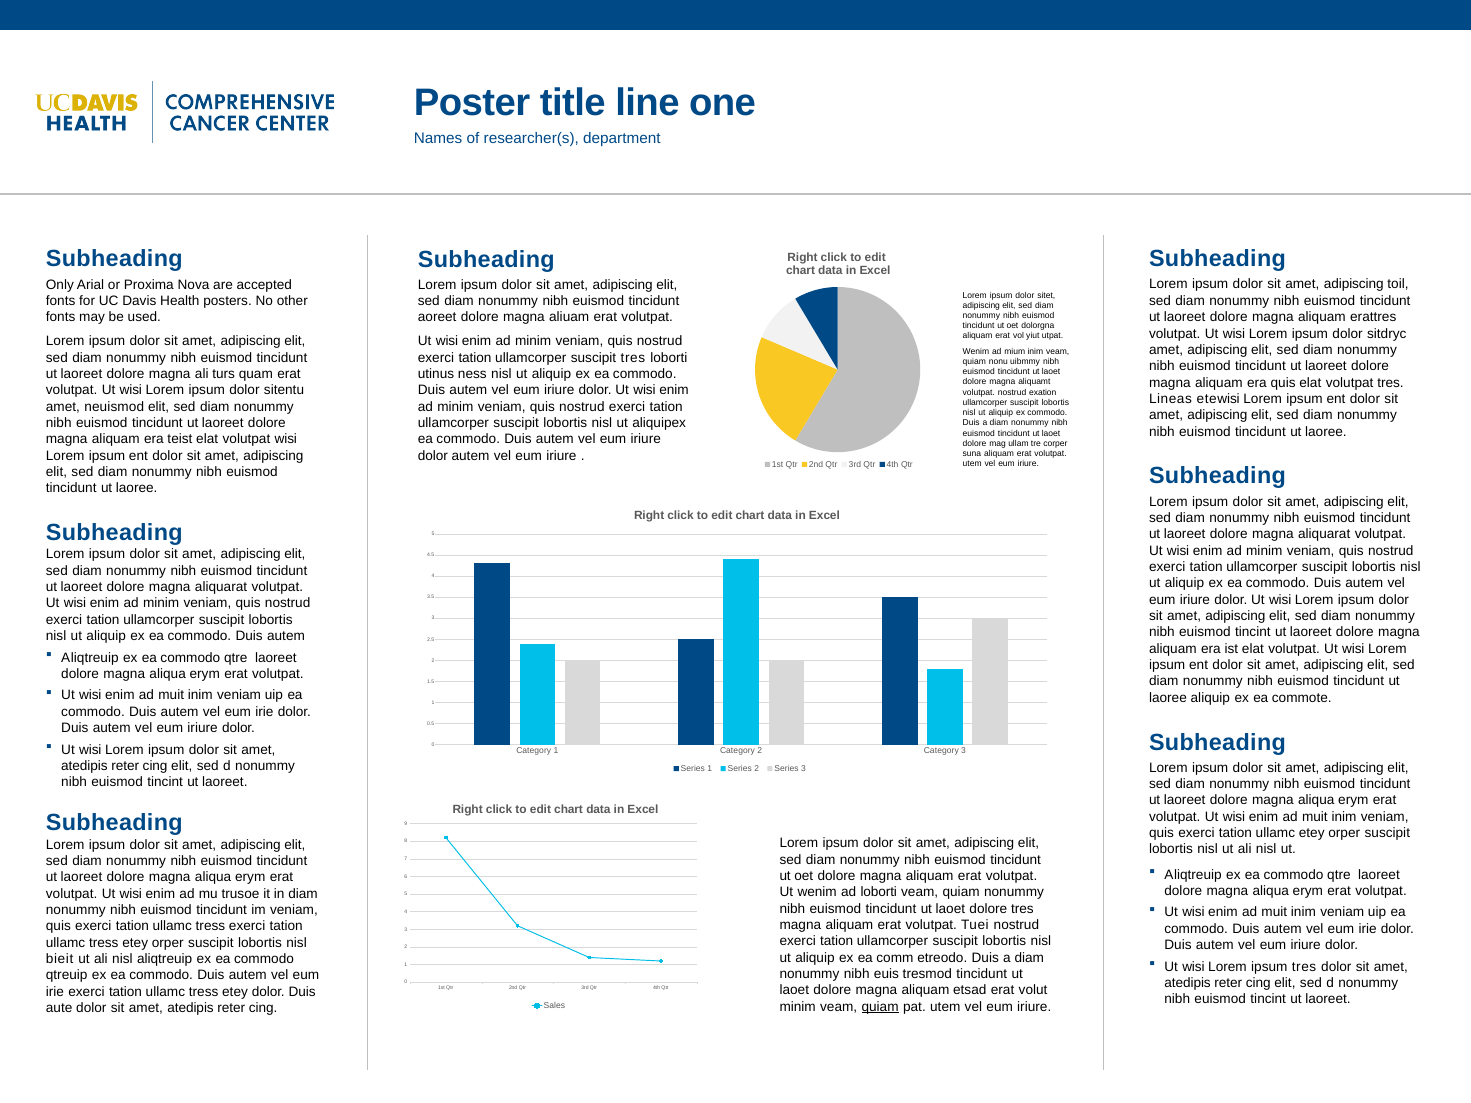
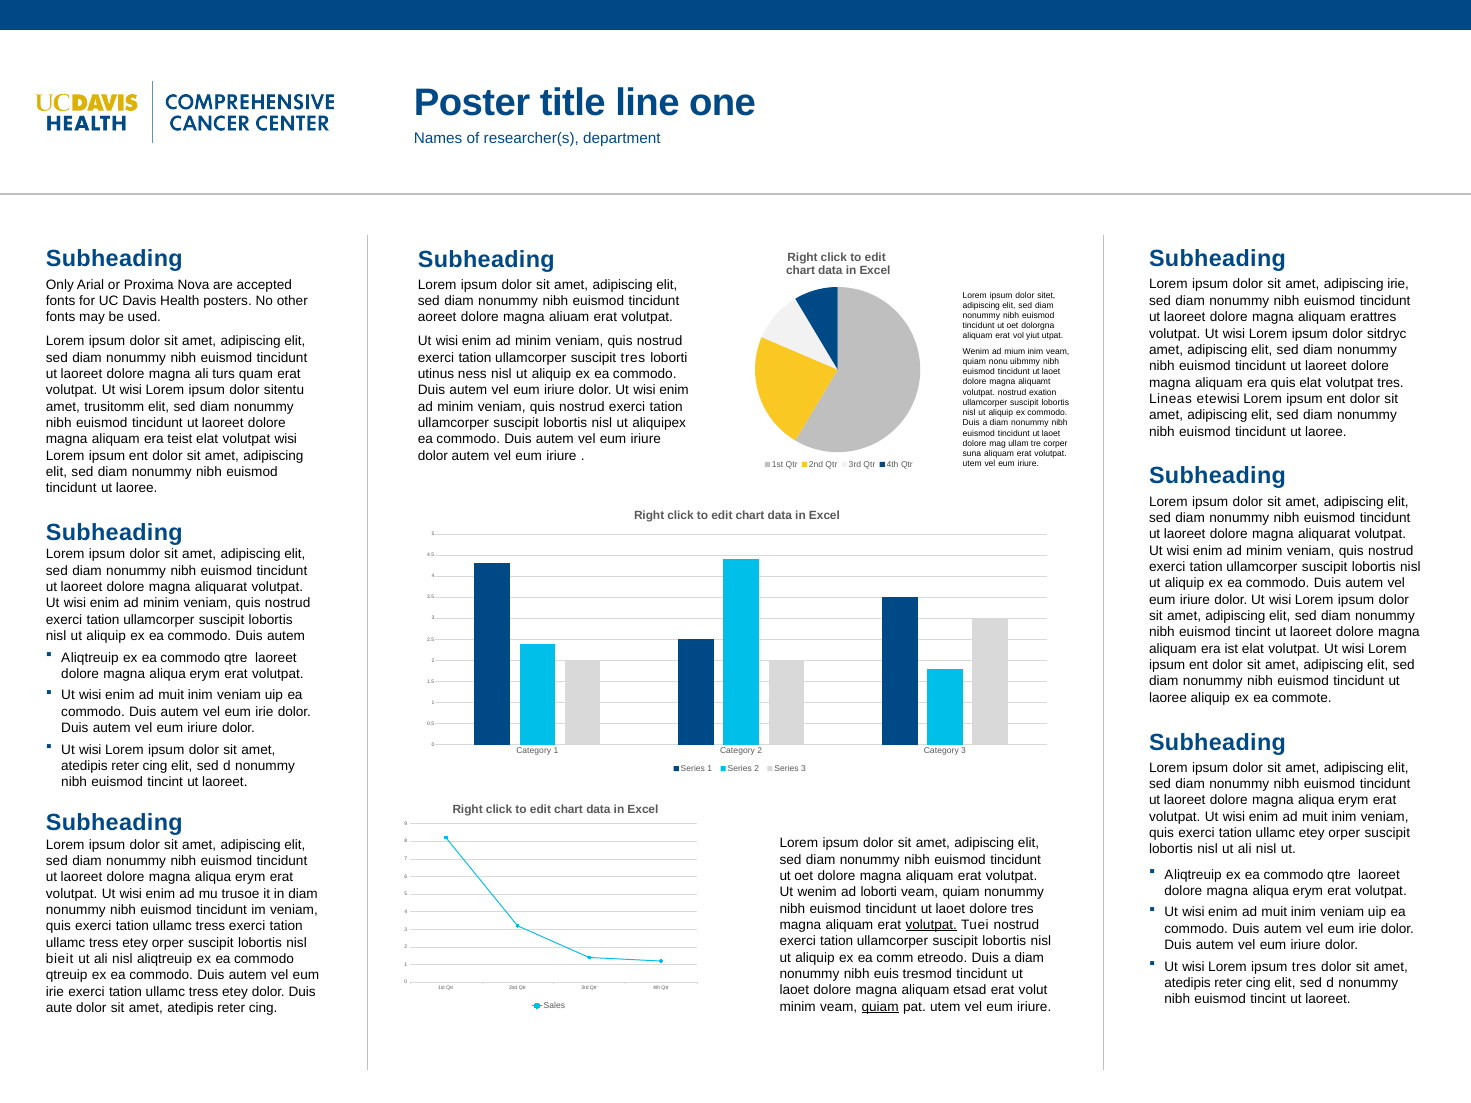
adipiscing toil: toil -> irie
neuismod: neuismod -> trusitomm
volutpat at (931, 925) underline: none -> present
